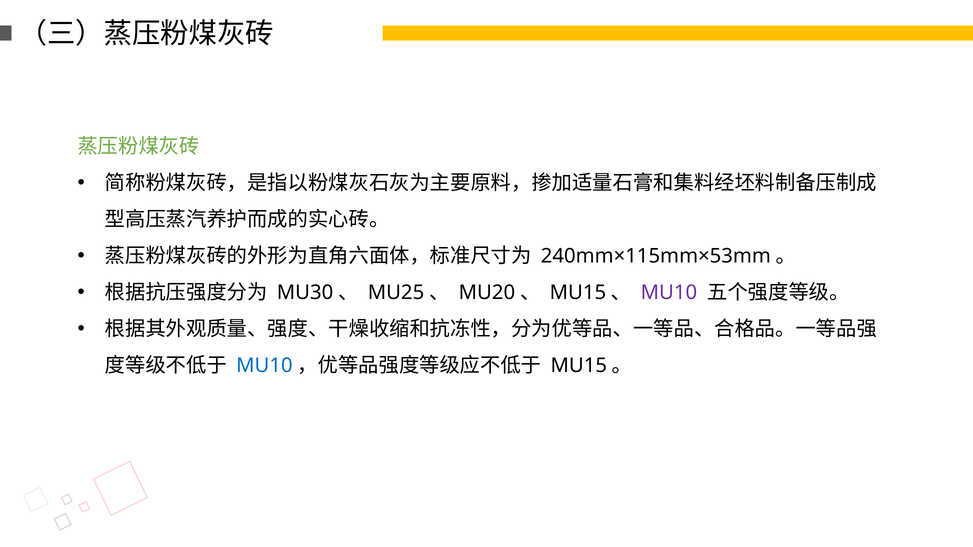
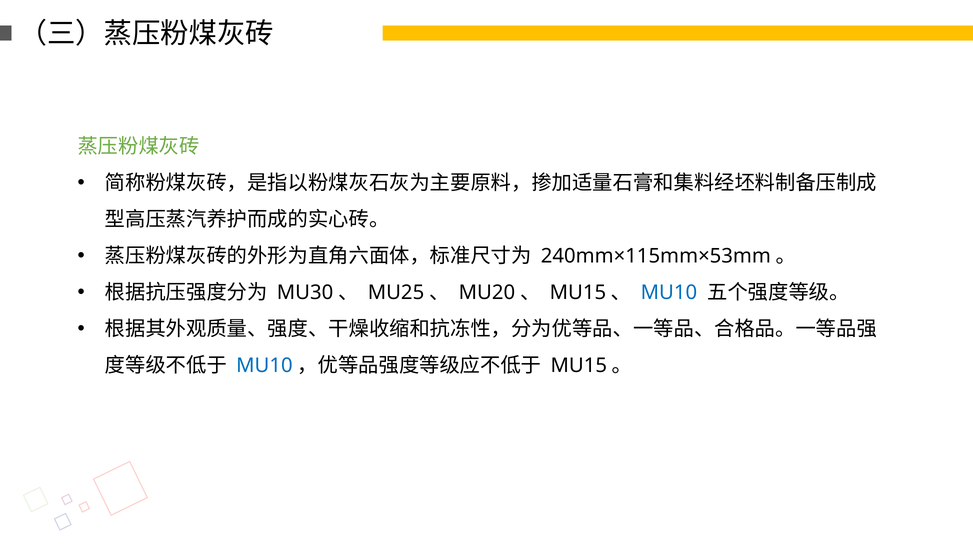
MU10 at (669, 293) colour: purple -> blue
